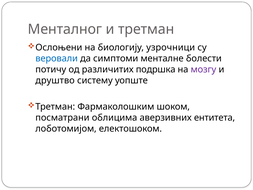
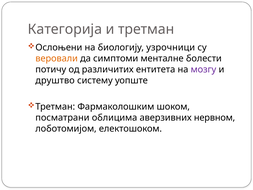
Менталног: Менталног -> Категорија
веровали colour: blue -> orange
подршка: подршка -> ентитета
ентитета: ентитета -> нервном
